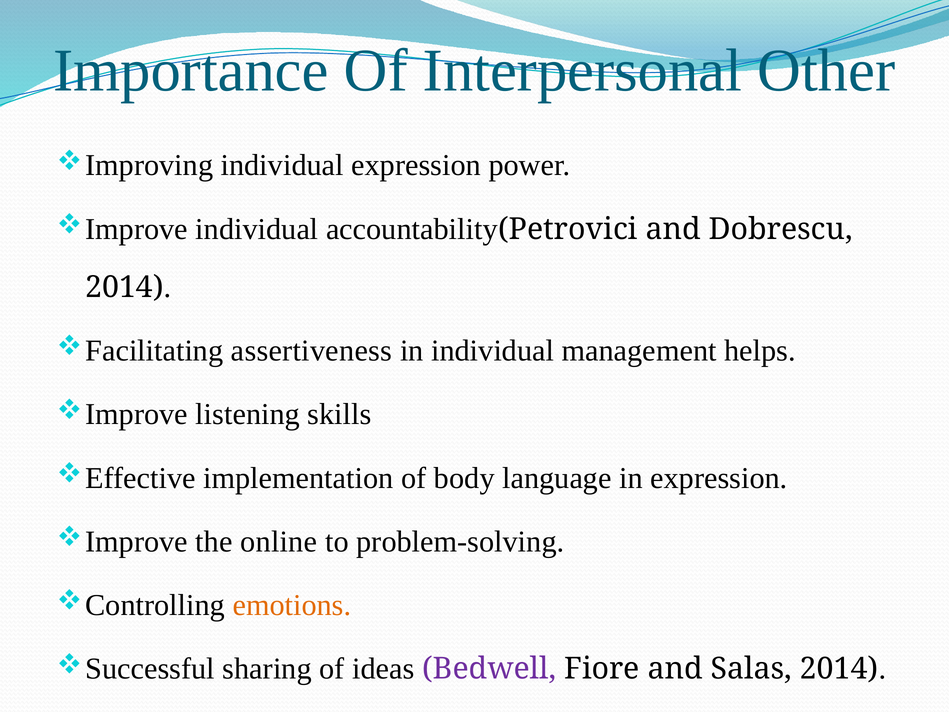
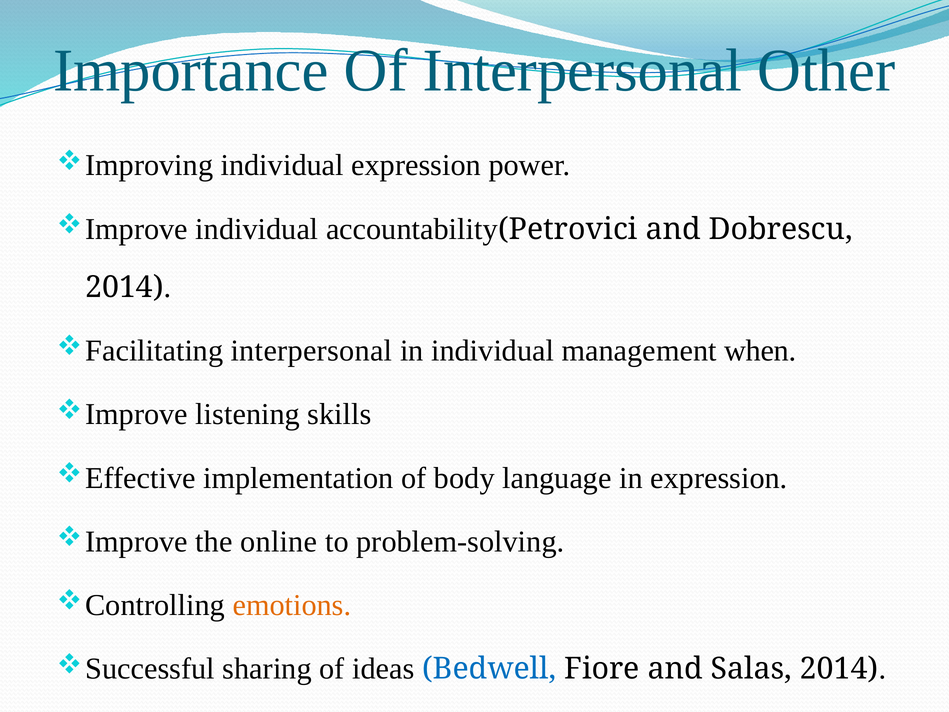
assertiveness at (311, 351): assertiveness -> interpersonal
helps: helps -> when
Bedwell colour: purple -> blue
